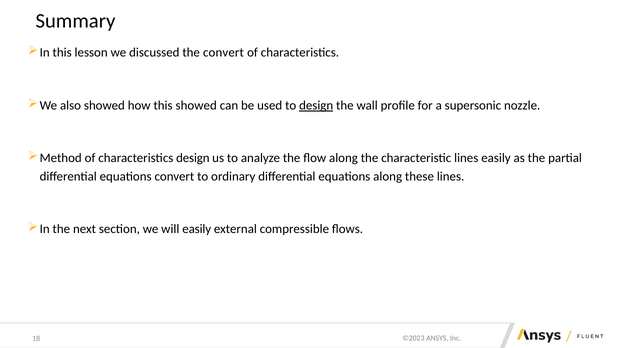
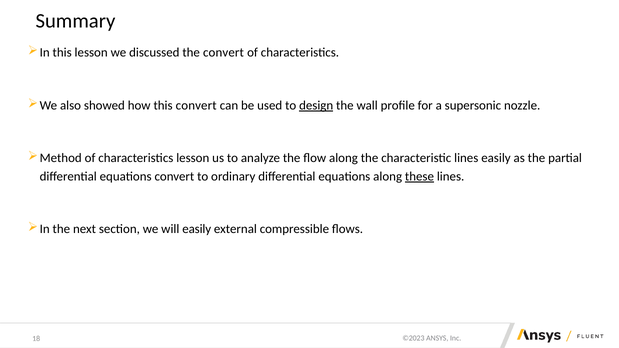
this showed: showed -> convert
characteristics design: design -> lesson
these underline: none -> present
